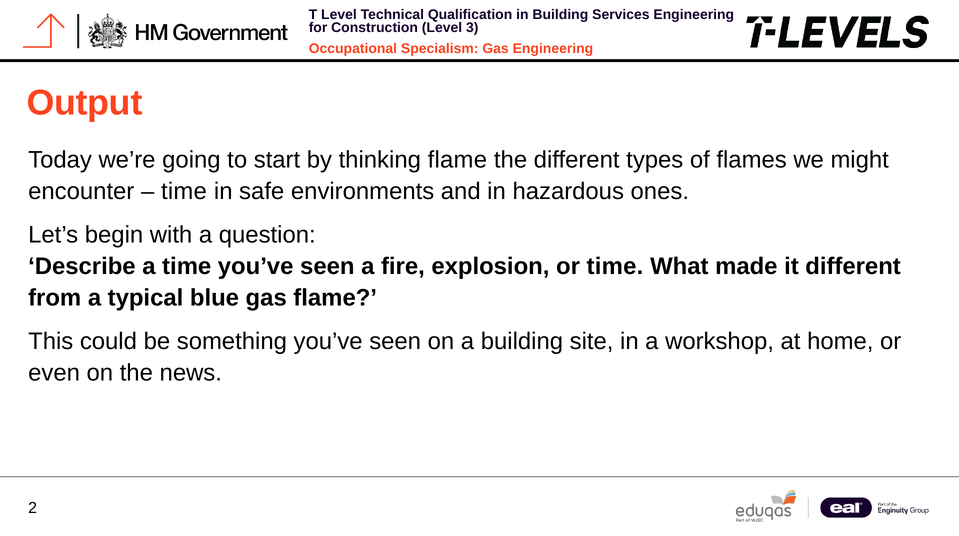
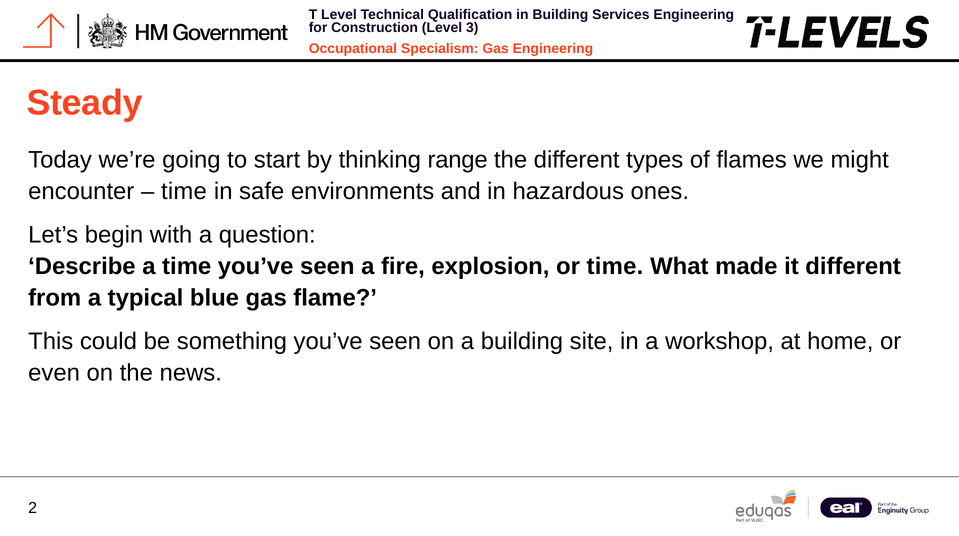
Output: Output -> Steady
thinking flame: flame -> range
